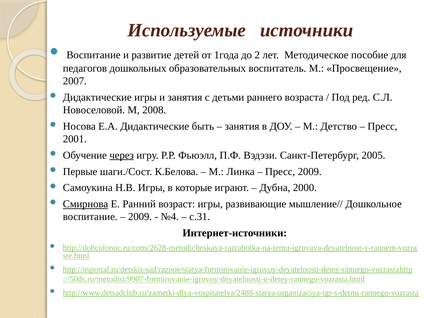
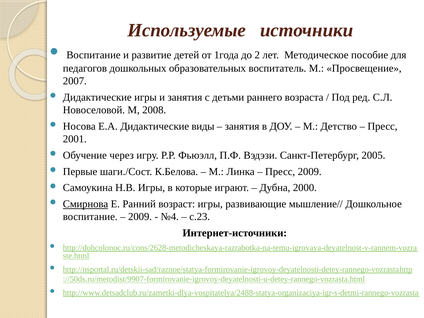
быть: быть -> виды
через underline: present -> none
с.31: с.31 -> с.23
